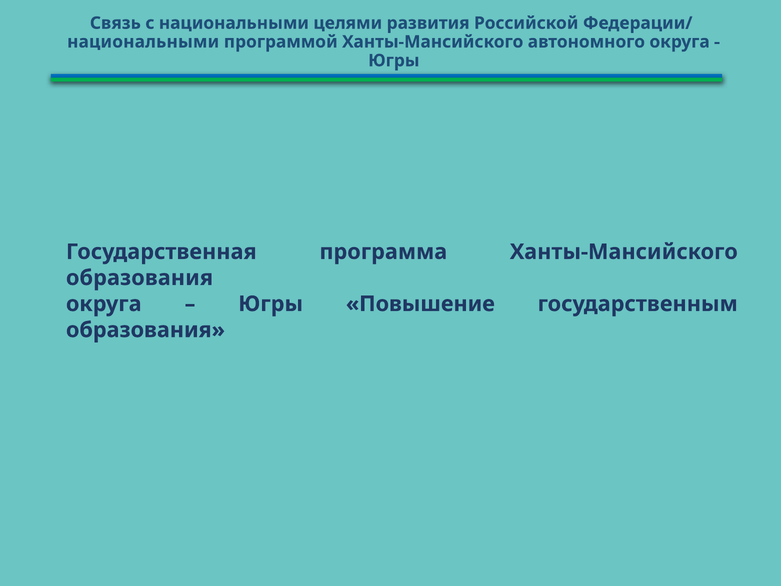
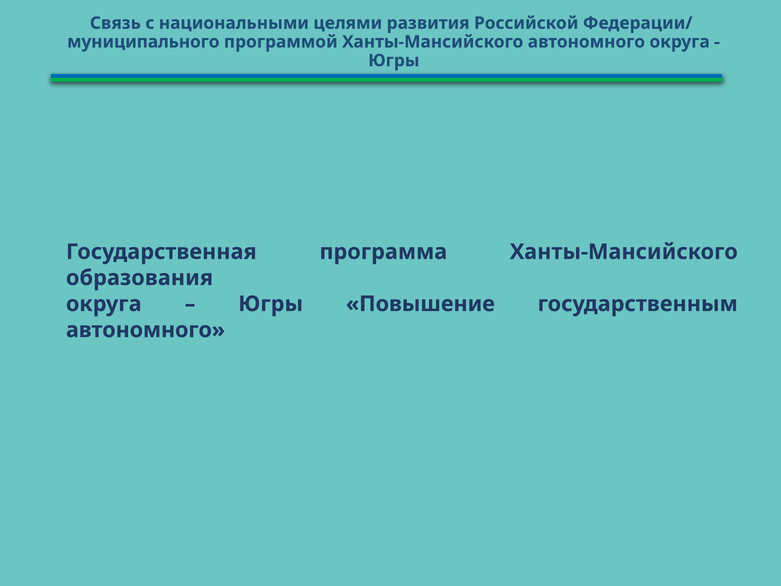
национальными at (143, 42): национальными -> муниципального
образования at (145, 330): образования -> автономного
